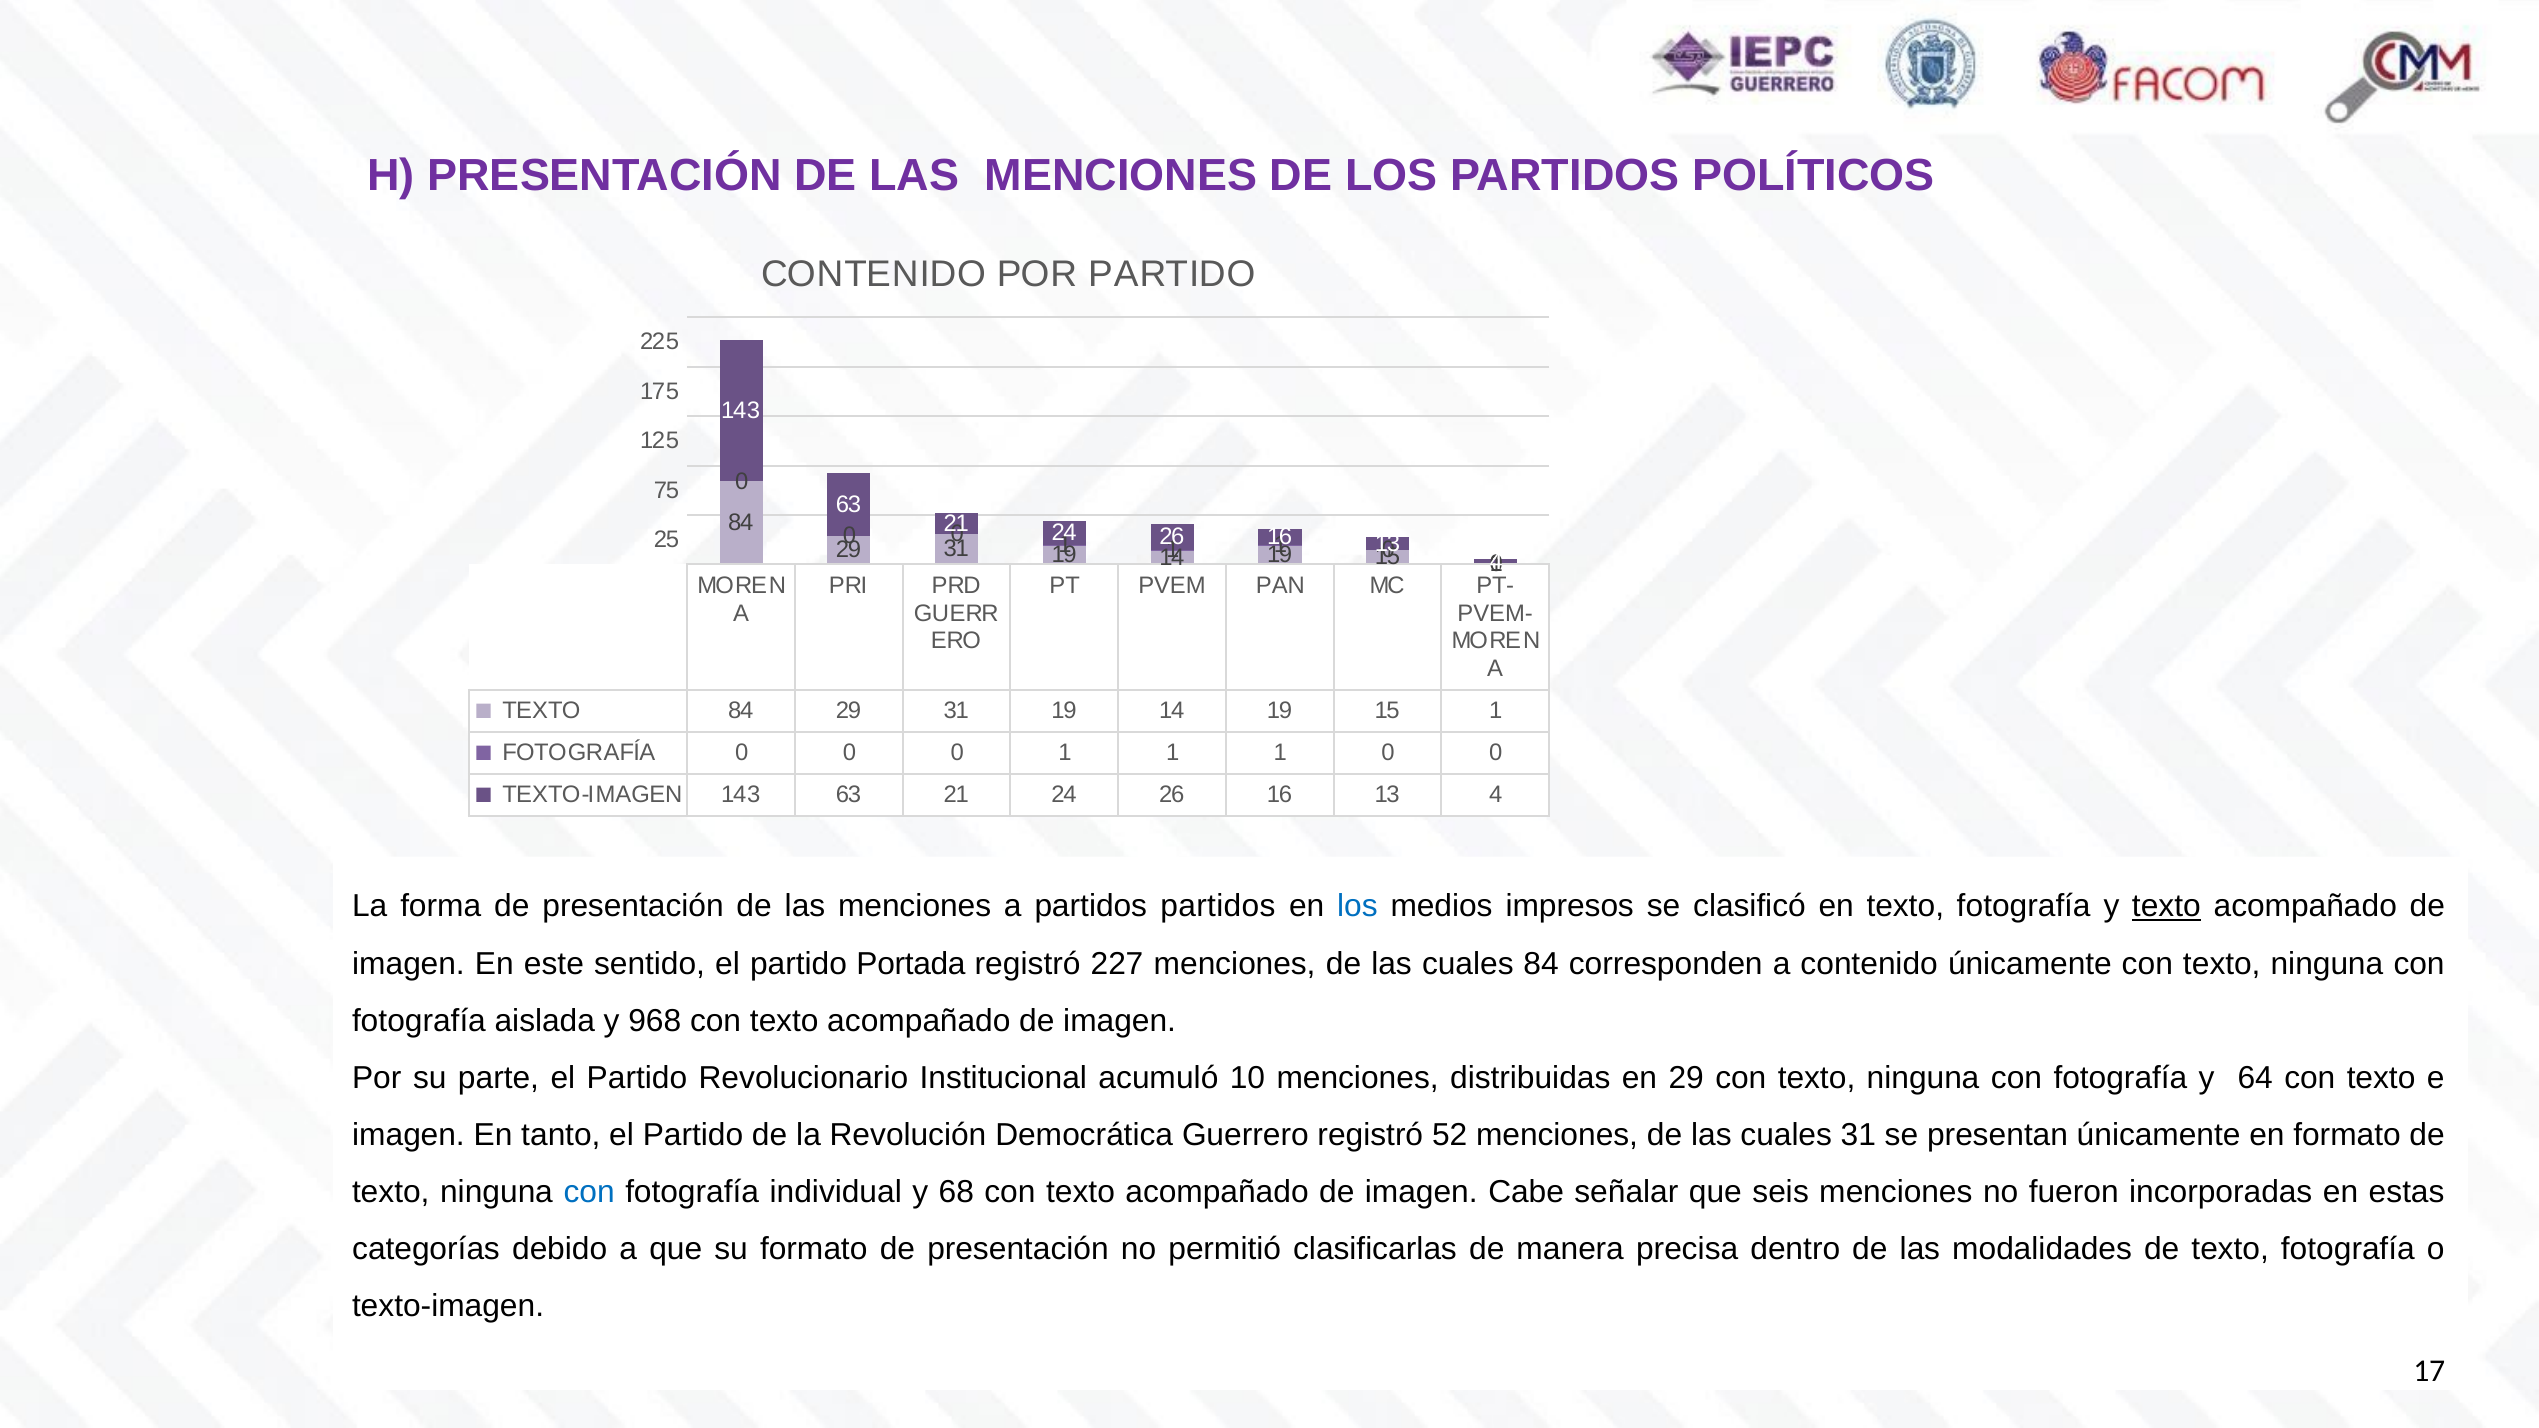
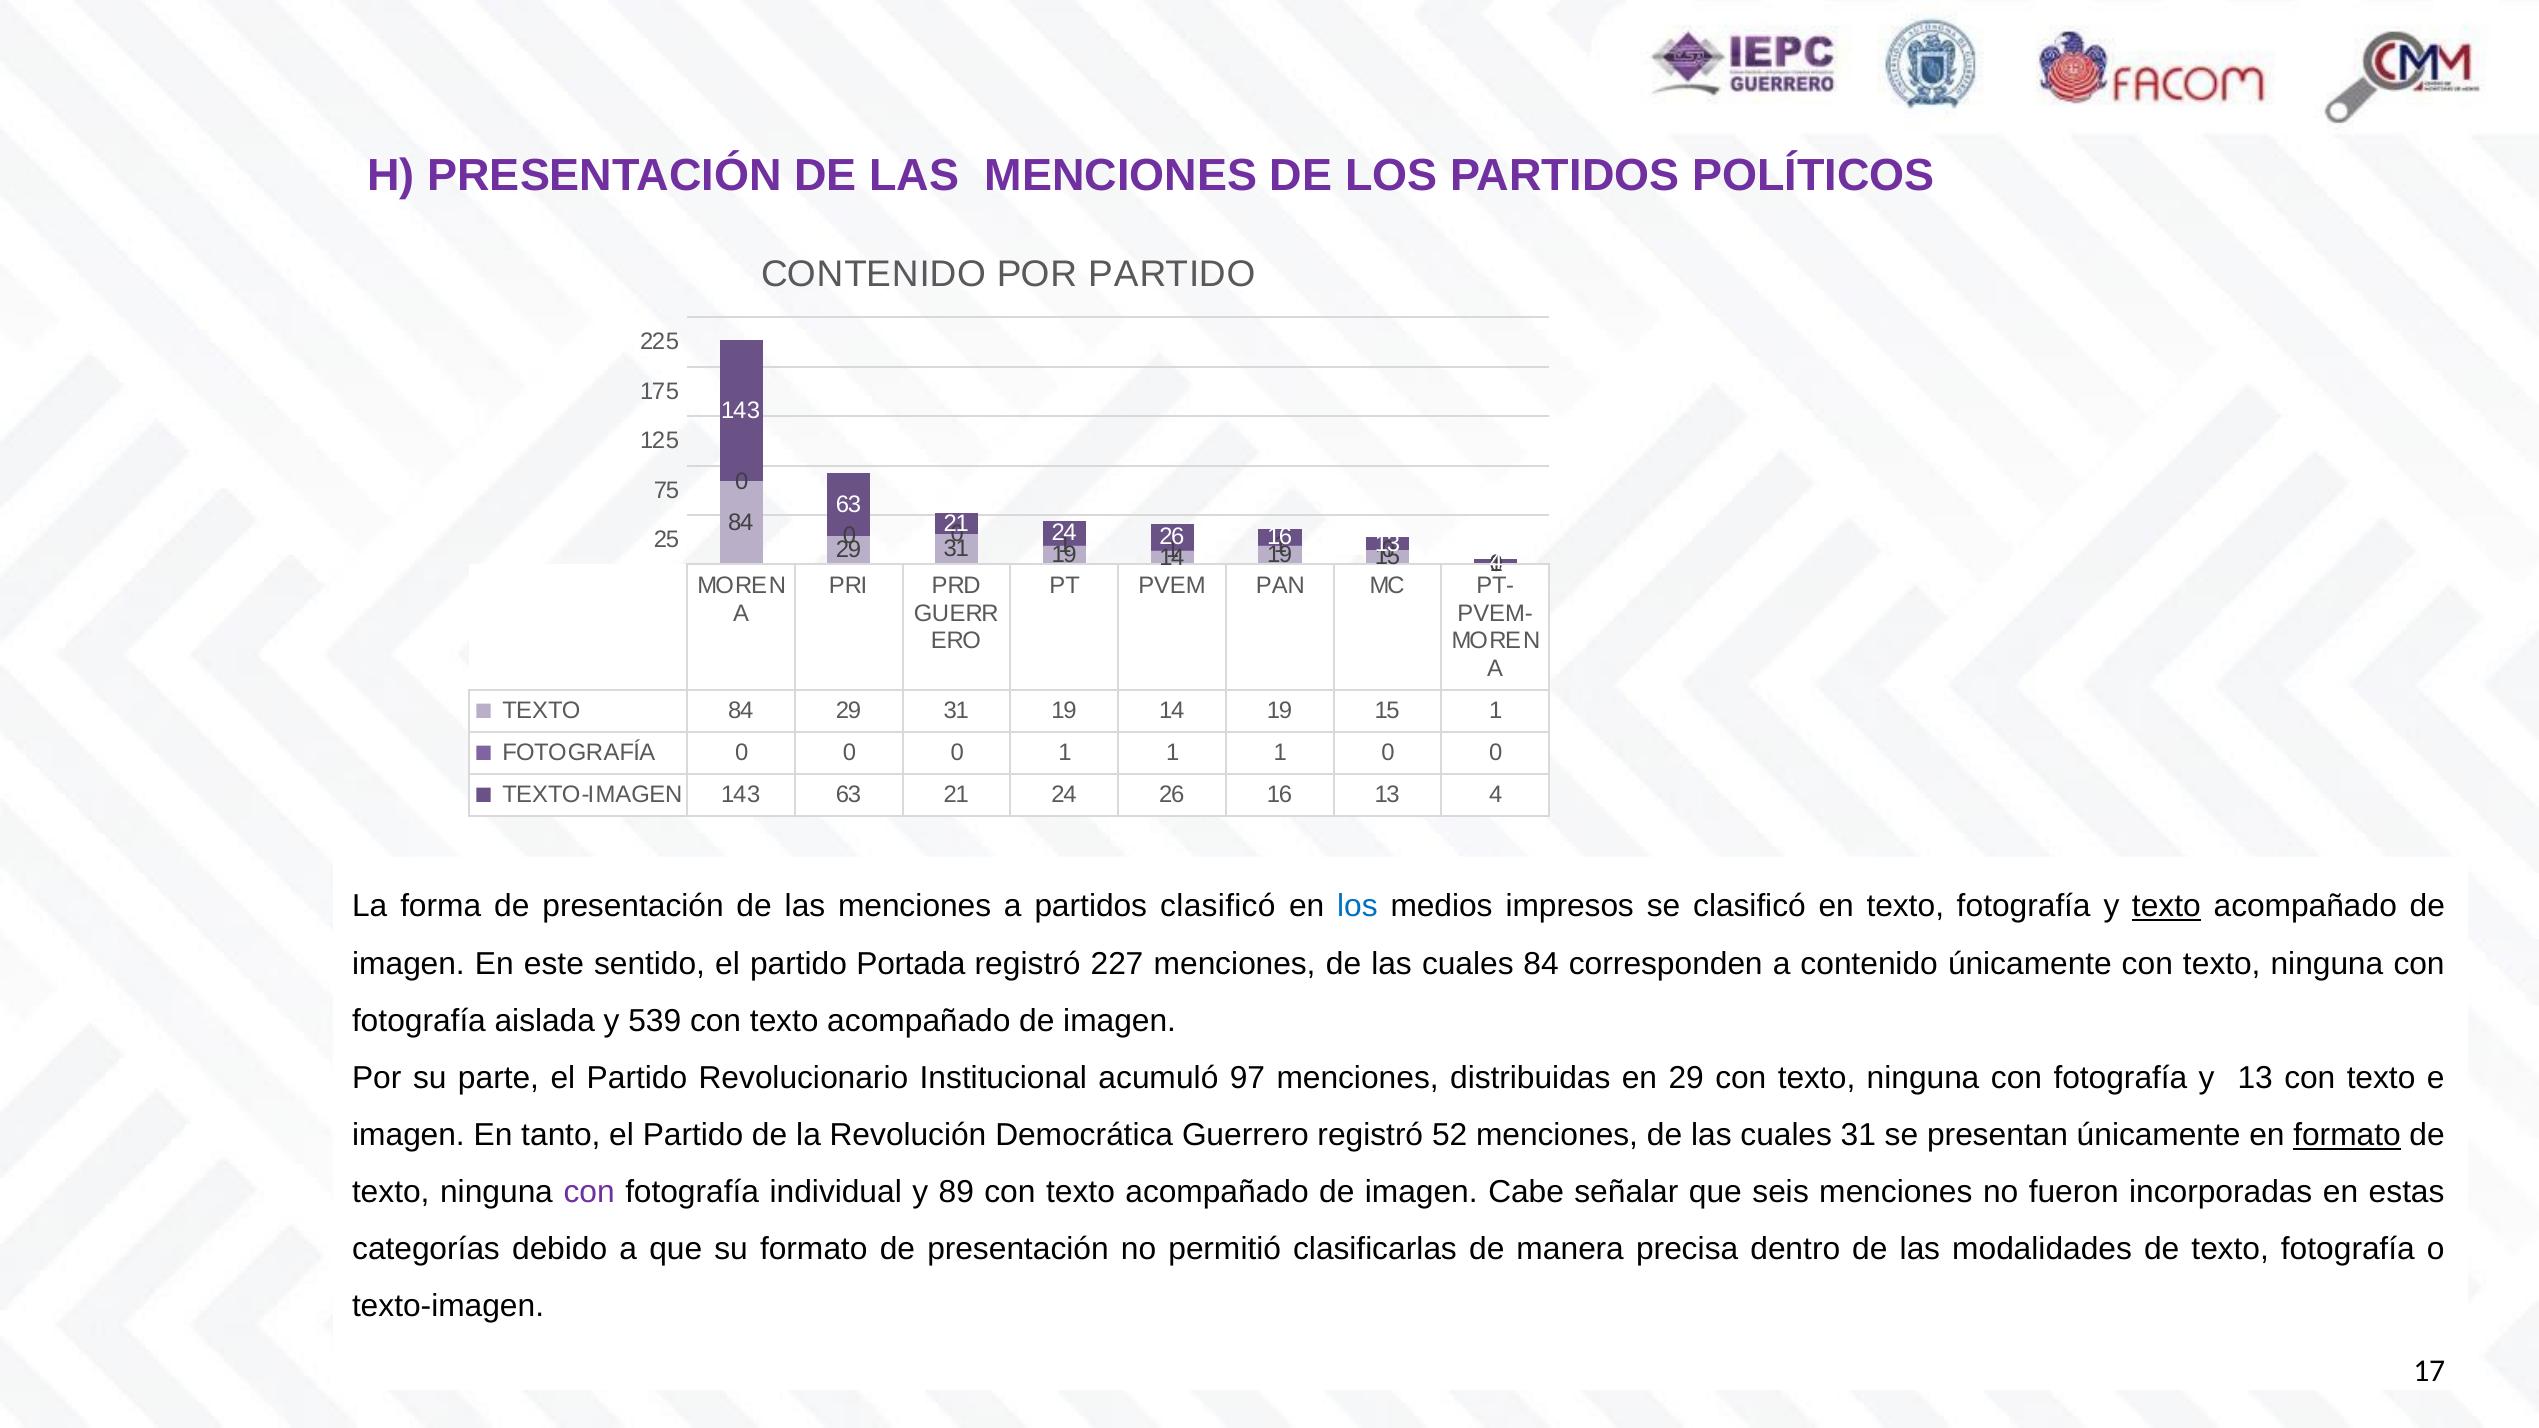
partidos partidos: partidos -> clasificó
968: 968 -> 539
10: 10 -> 97
y 64: 64 -> 13
formato at (2347, 1135) underline: none -> present
con at (589, 1192) colour: blue -> purple
68: 68 -> 89
